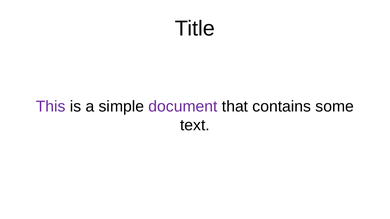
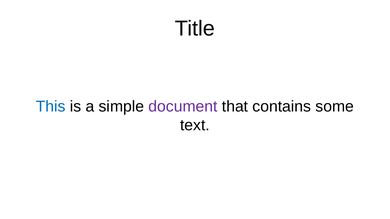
This colour: purple -> blue
